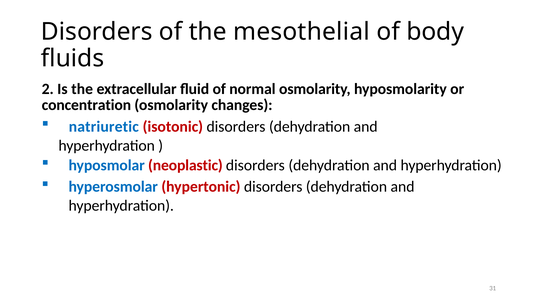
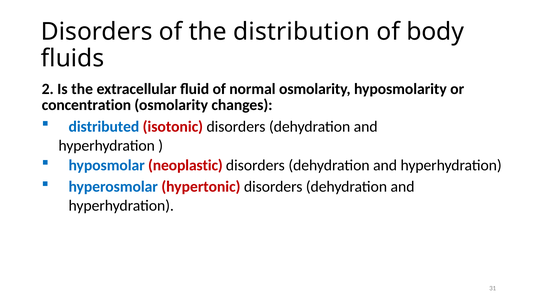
mesothelial: mesothelial -> distribution
natriuretic: natriuretic -> distributed
